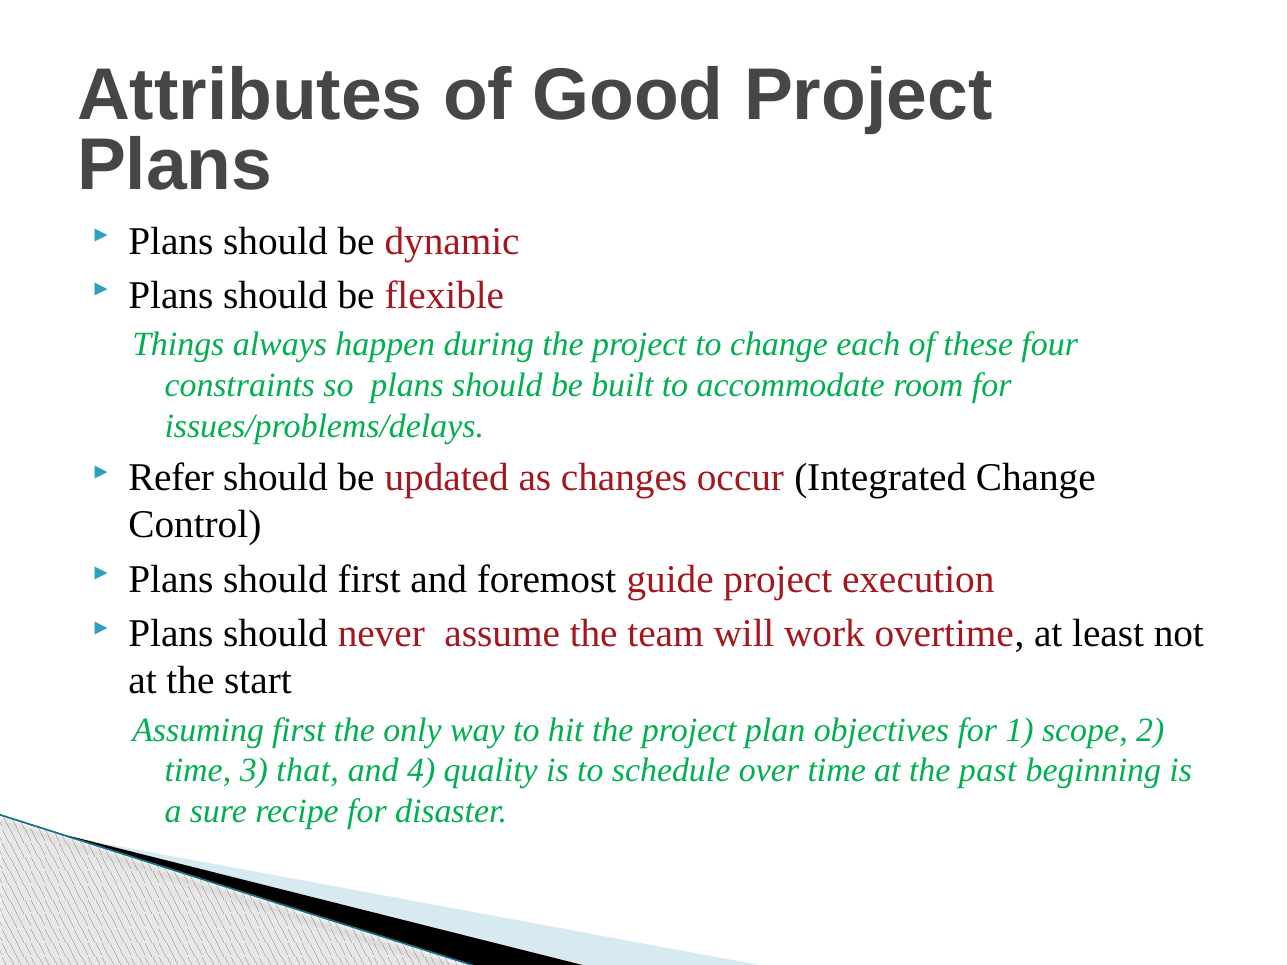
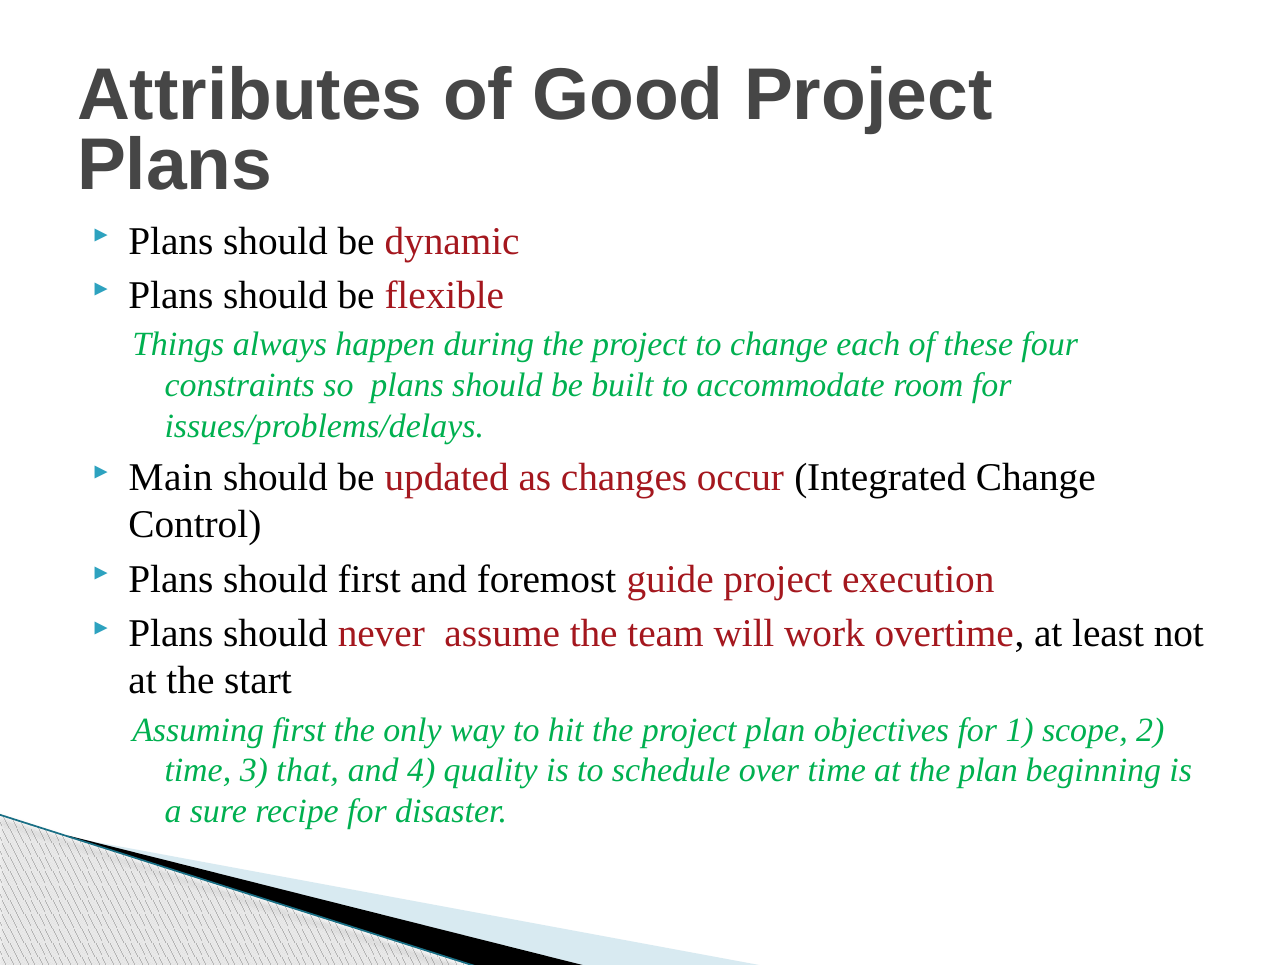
Refer: Refer -> Main
the past: past -> plan
